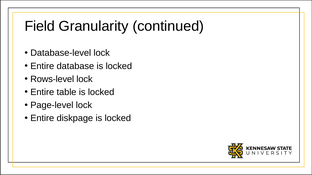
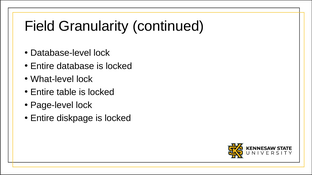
Rows-level: Rows-level -> What-level
